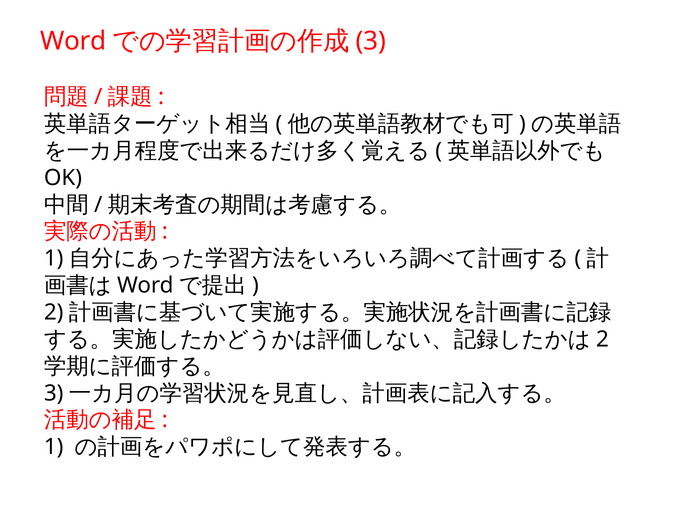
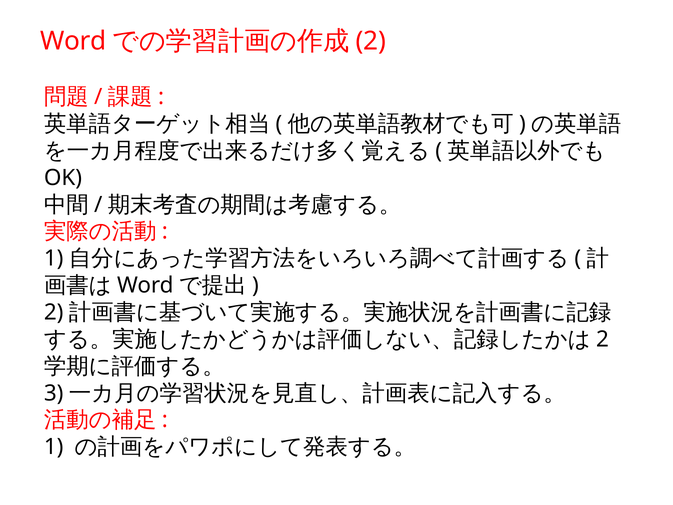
3 at (371, 41): 3 -> 2
